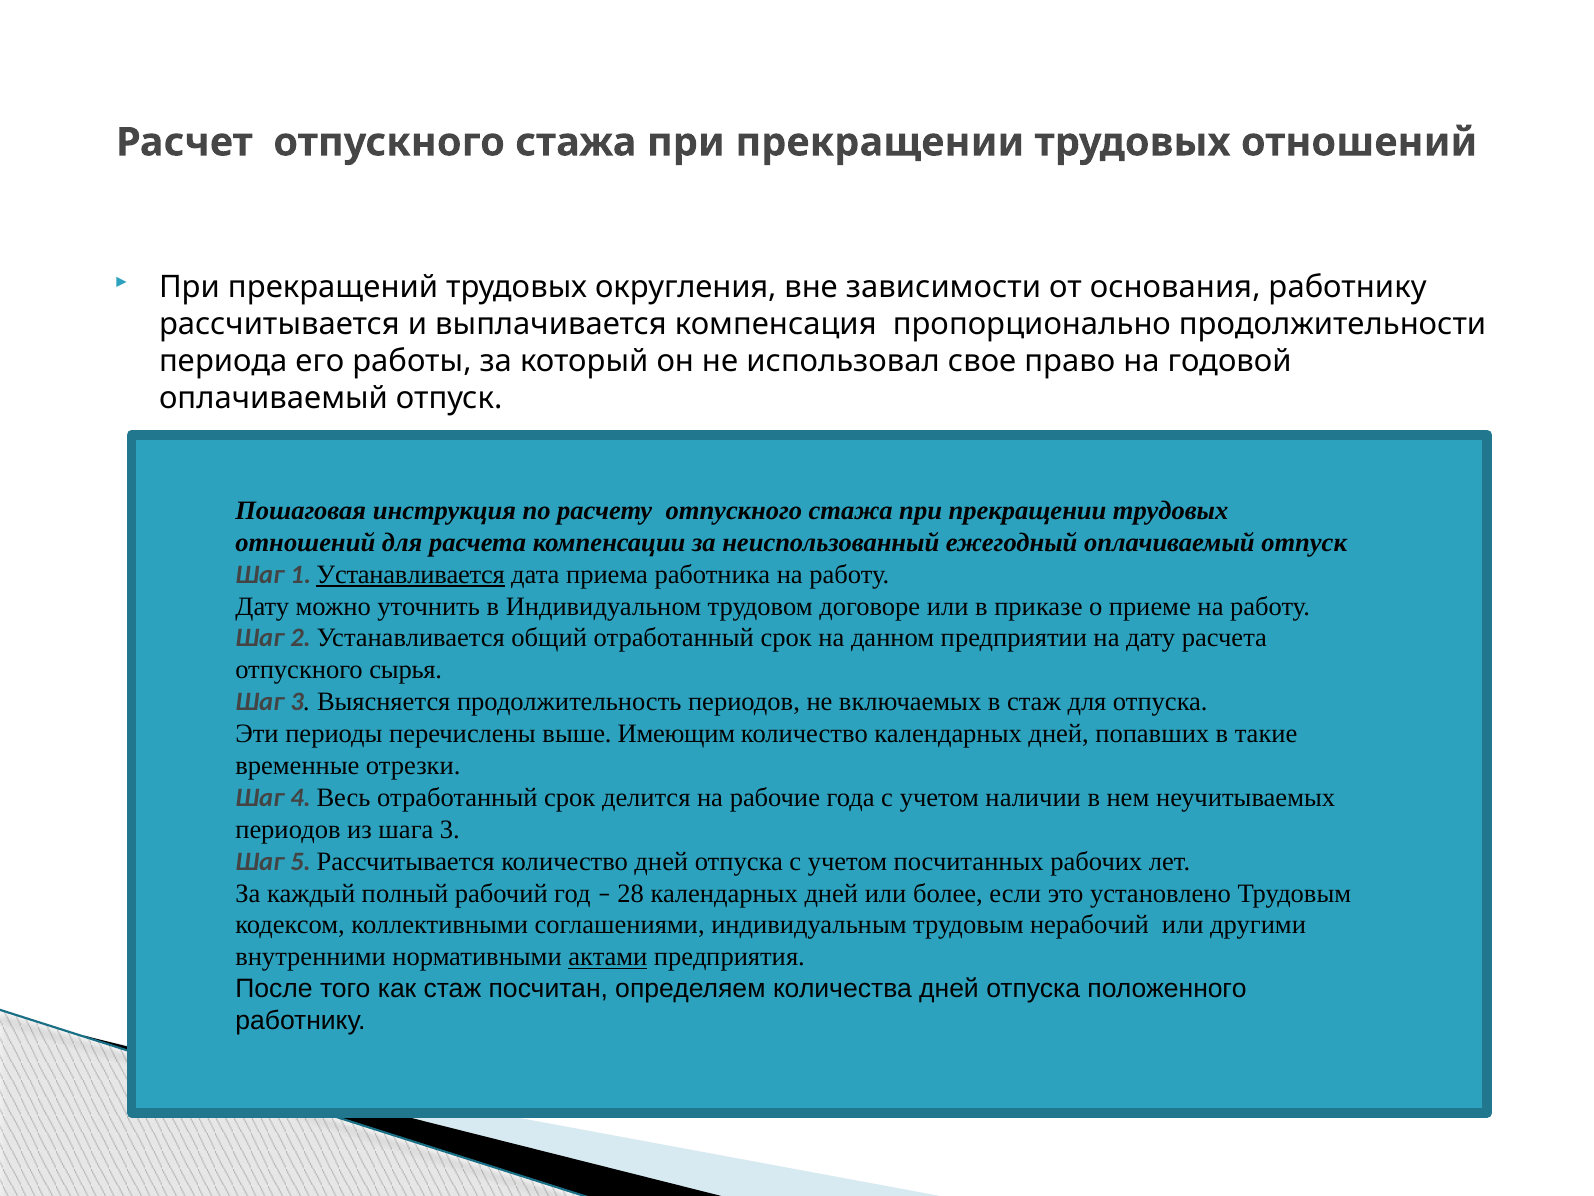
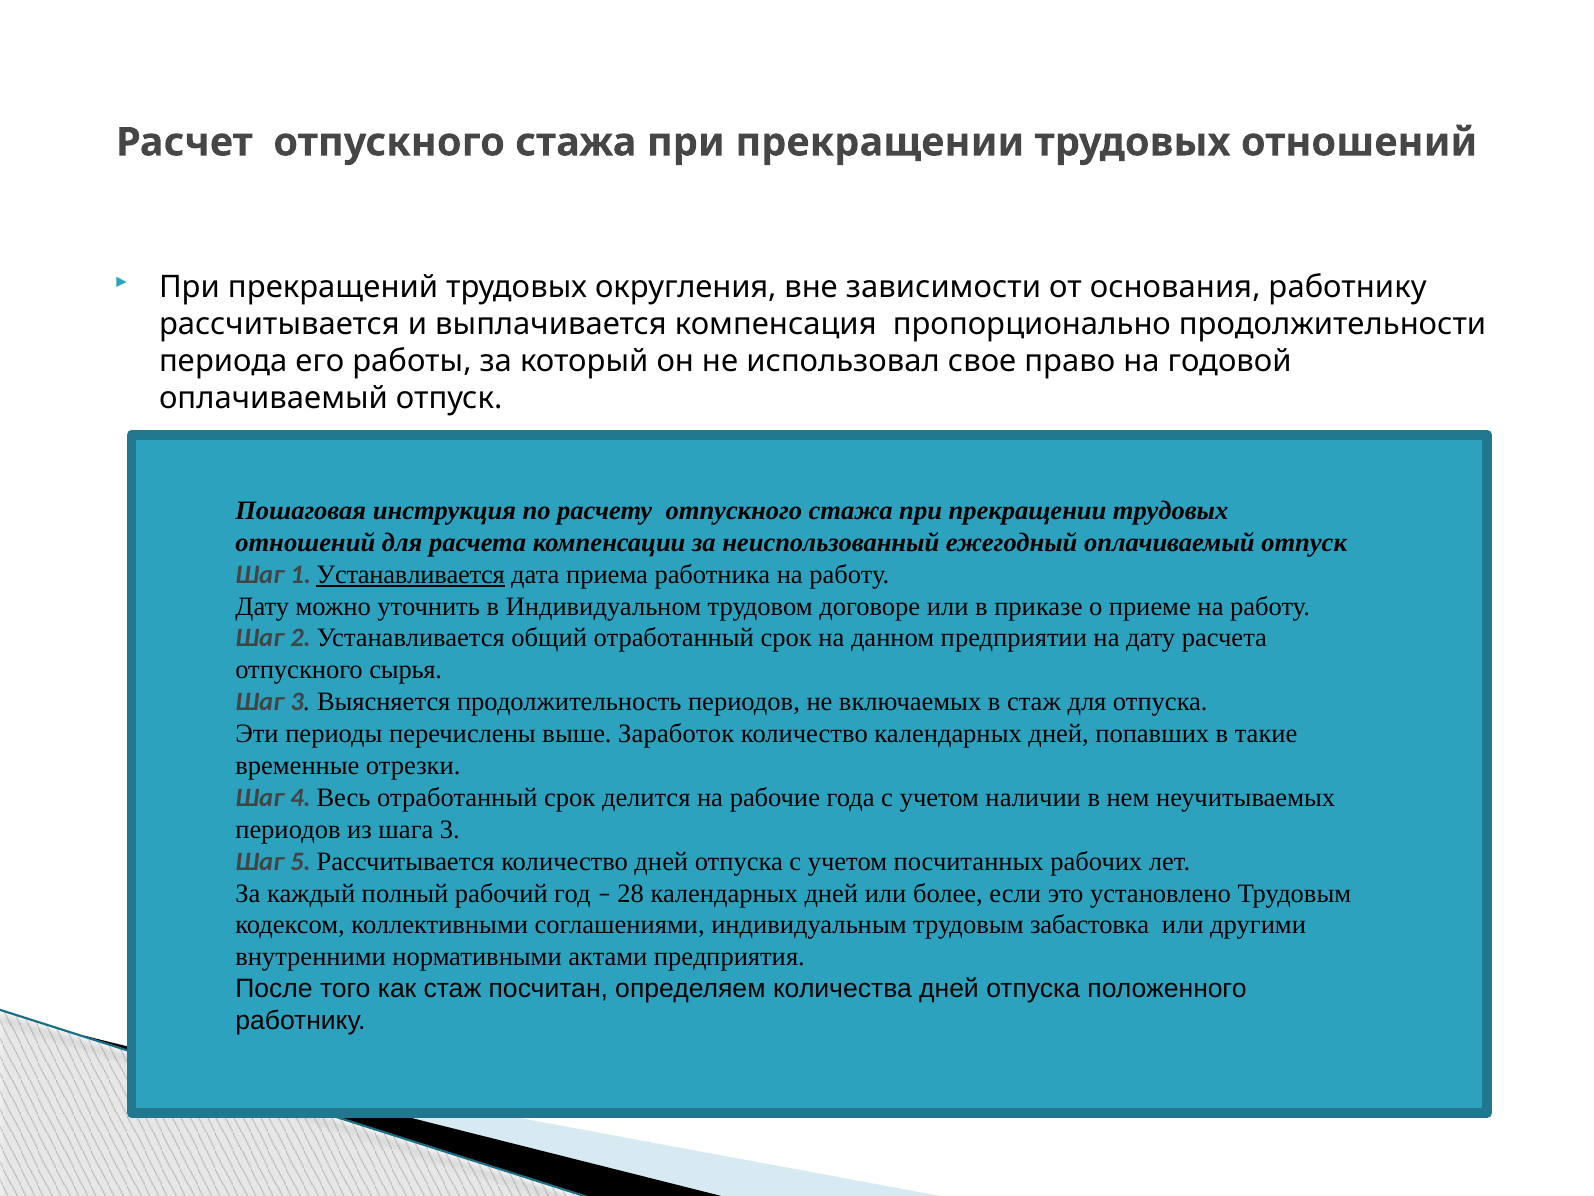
Имеющим: Имеющим -> Заработок
нерабочий: нерабочий -> забастовка
актами underline: present -> none
